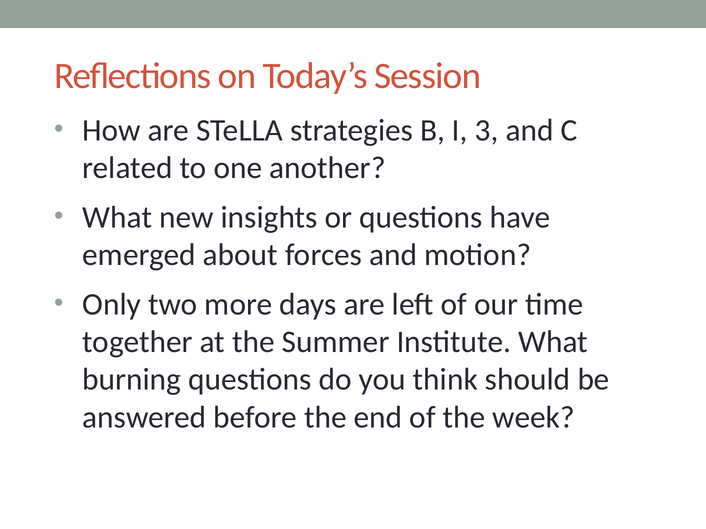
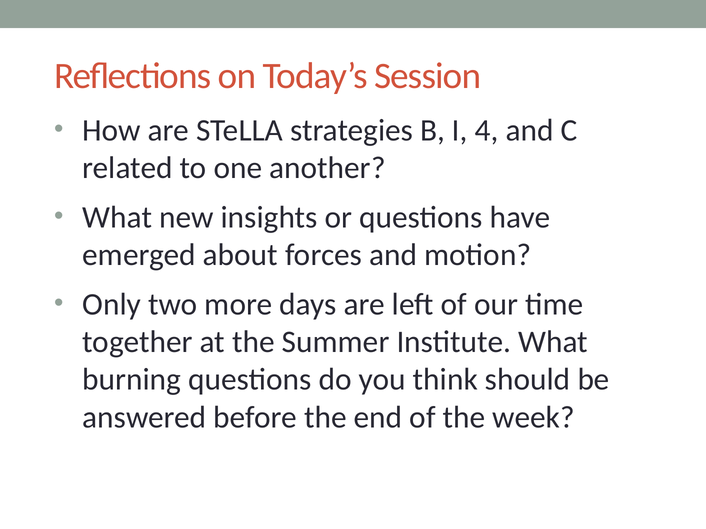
3: 3 -> 4
